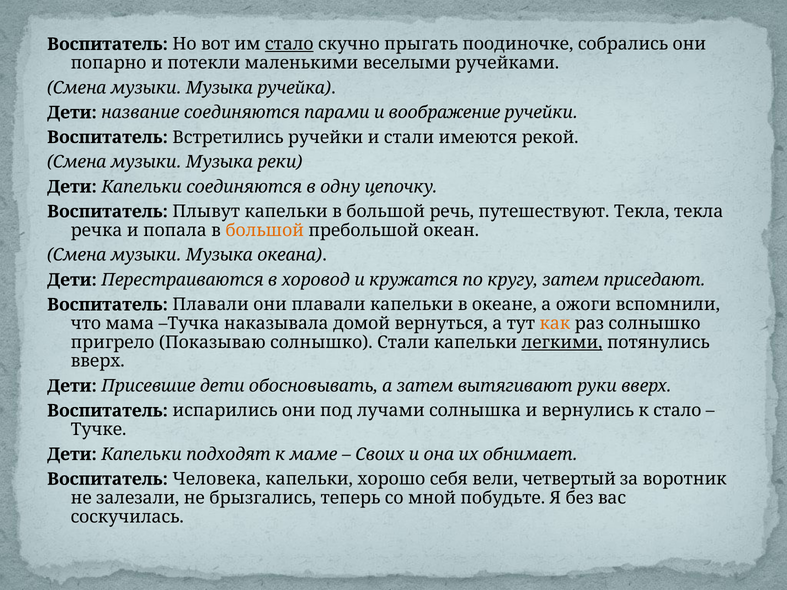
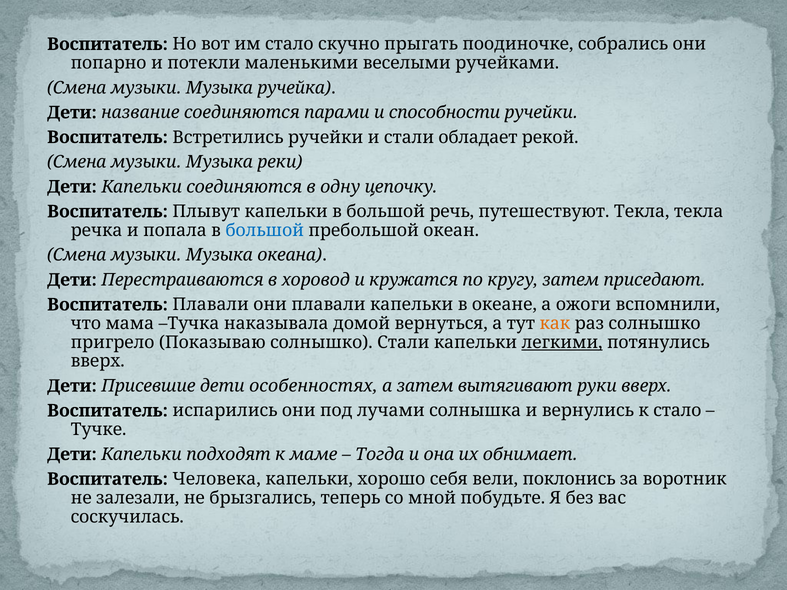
стало at (289, 44) underline: present -> none
воображение: воображение -> способности
имеются: имеются -> обладает
большой at (265, 230) colour: orange -> blue
обосновывать: обосновывать -> особенностях
Своих: Своих -> Тогда
четвертый: четвертый -> поклонись
